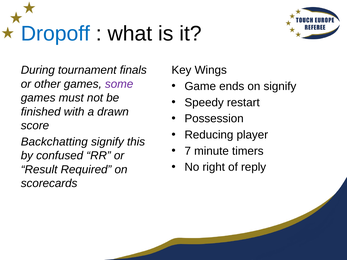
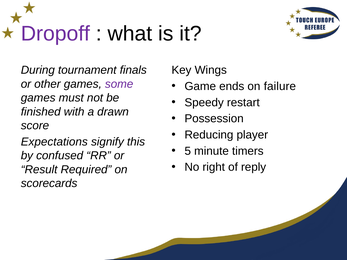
Dropoff colour: blue -> purple
on signify: signify -> failure
Backchatting: Backchatting -> Expectations
7: 7 -> 5
